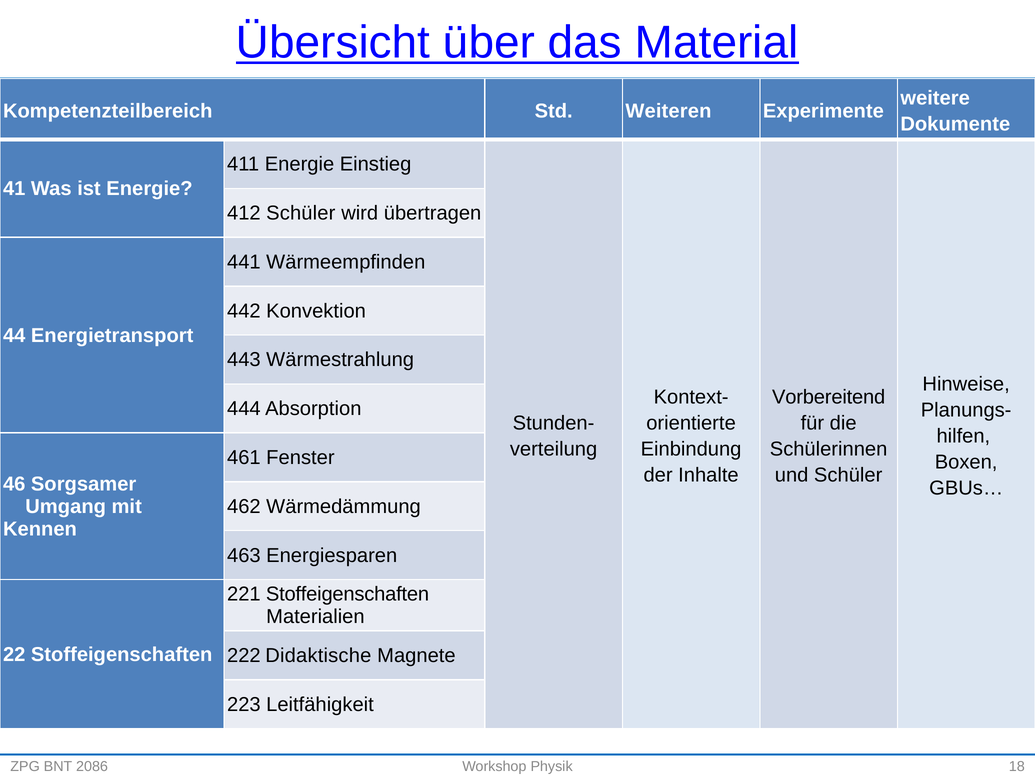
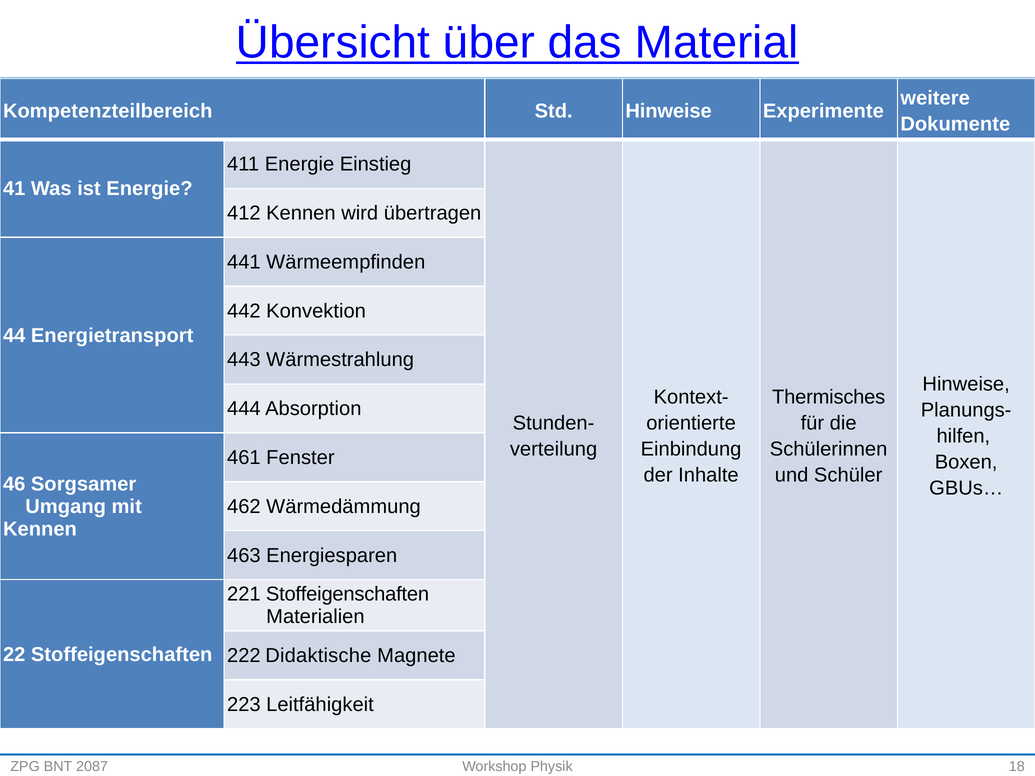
Std Weiteren: Weiteren -> Hinweise
412 Schüler: Schüler -> Kennen
Vorbereitend: Vorbereitend -> Thermisches
2086: 2086 -> 2087
